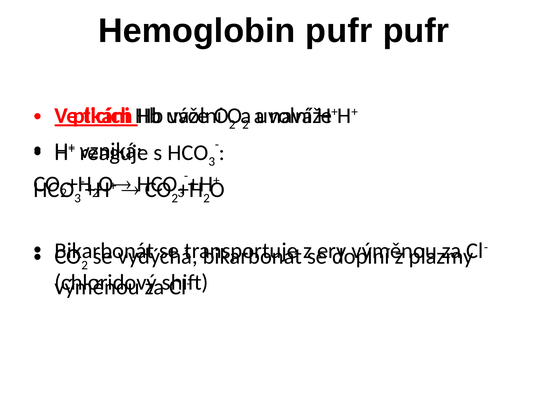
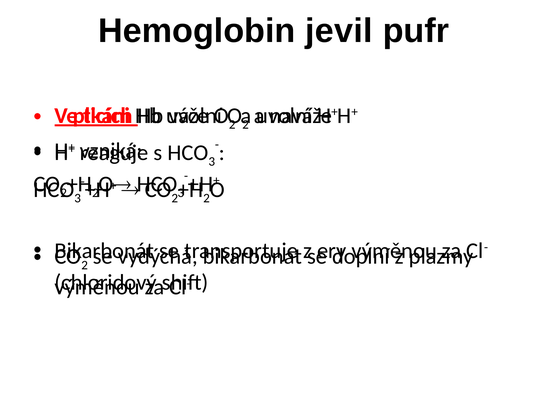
Hemoglobin pufr: pufr -> jevil
